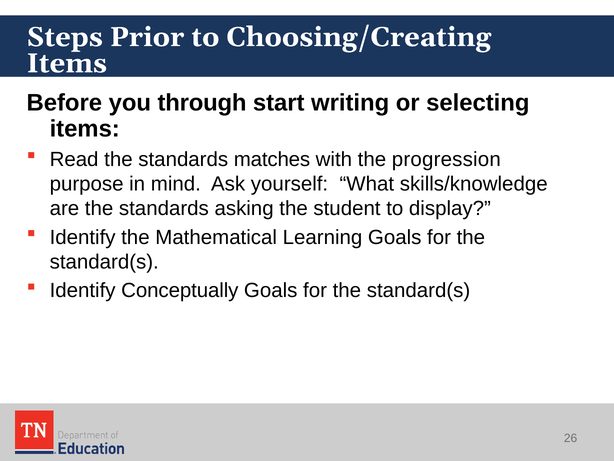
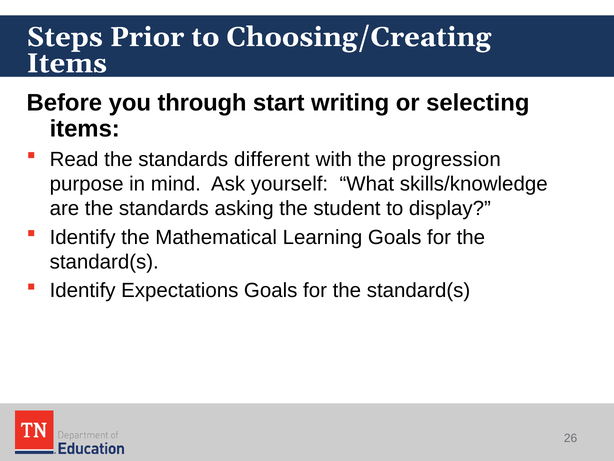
matches: matches -> different
Conceptually: Conceptually -> Expectations
